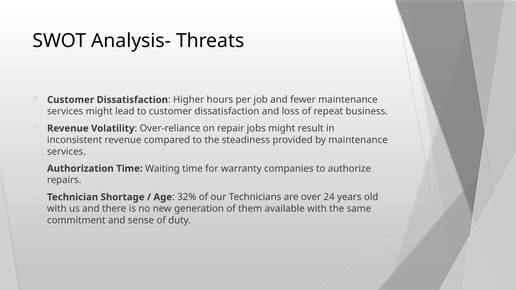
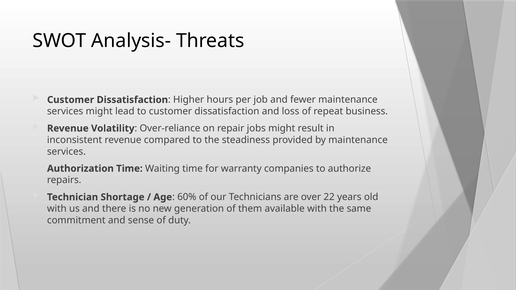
32%: 32% -> 60%
24: 24 -> 22
